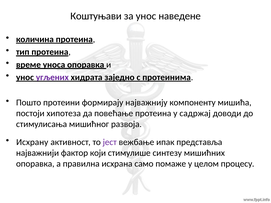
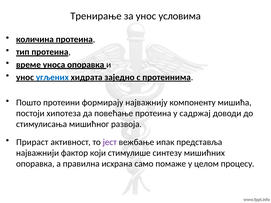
Коштуњави: Коштуњави -> Тренирање
наведене: наведене -> условима
угљених colour: purple -> blue
Исхрану: Исхрану -> Прираст
